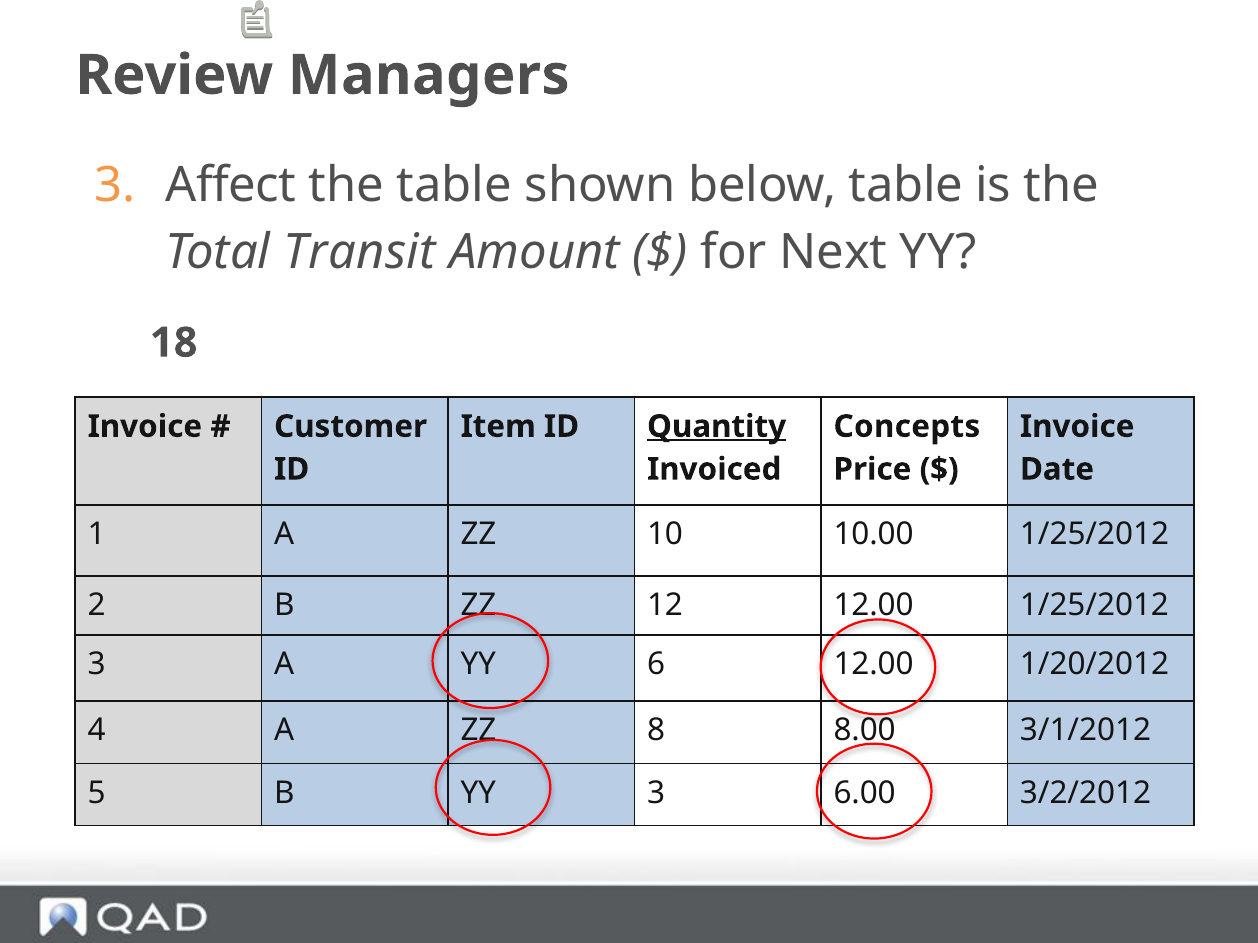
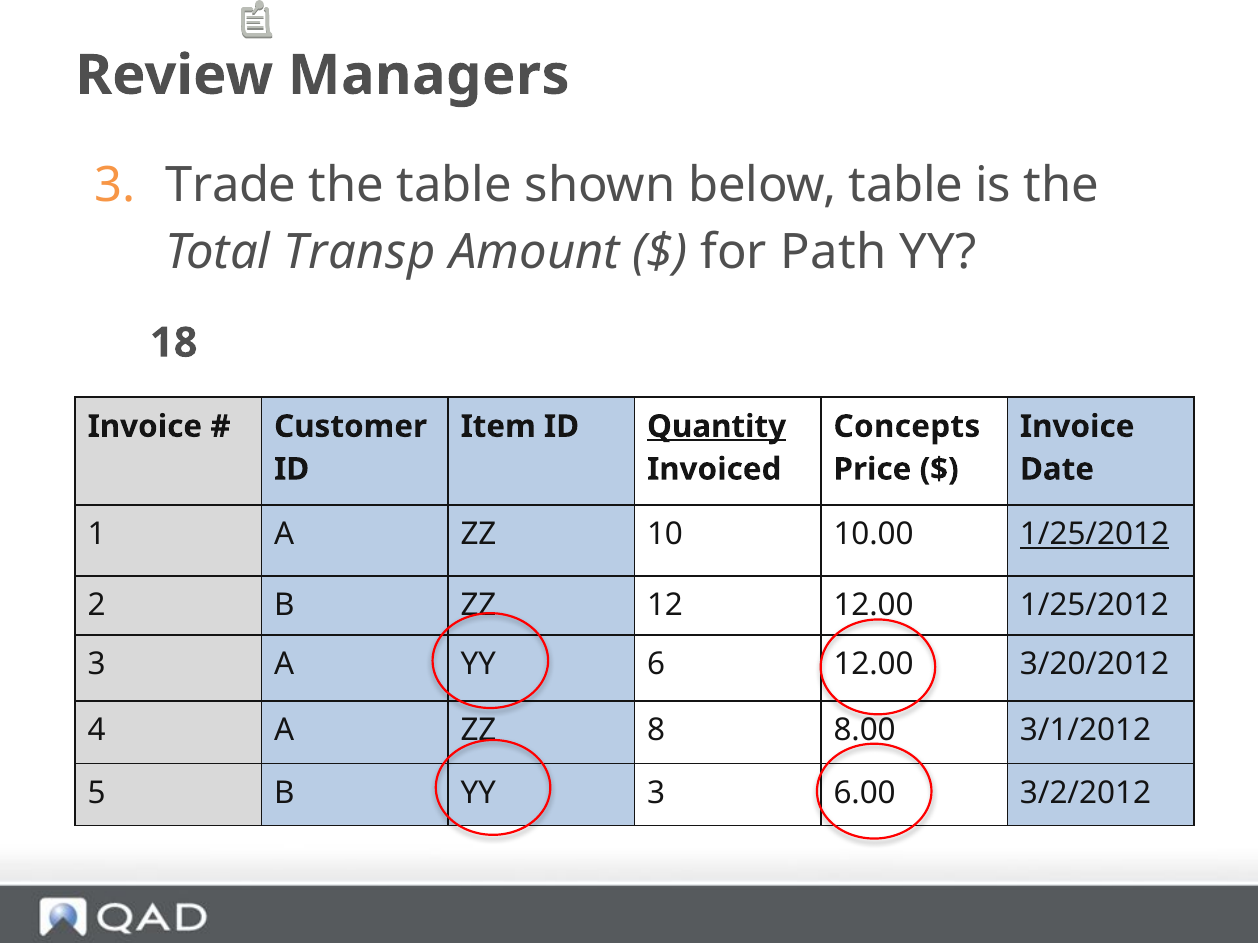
Affect: Affect -> Trade
Transit: Transit -> Transp
Next: Next -> Path
1/25/2012 at (1094, 535) underline: none -> present
1/20/2012: 1/20/2012 -> 3/20/2012
